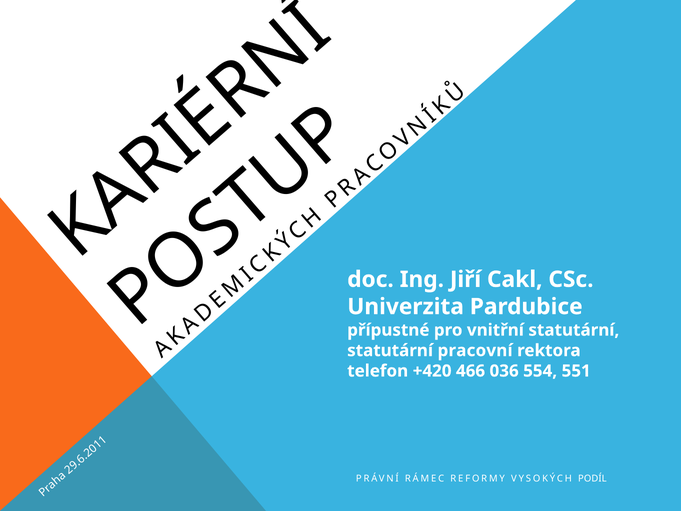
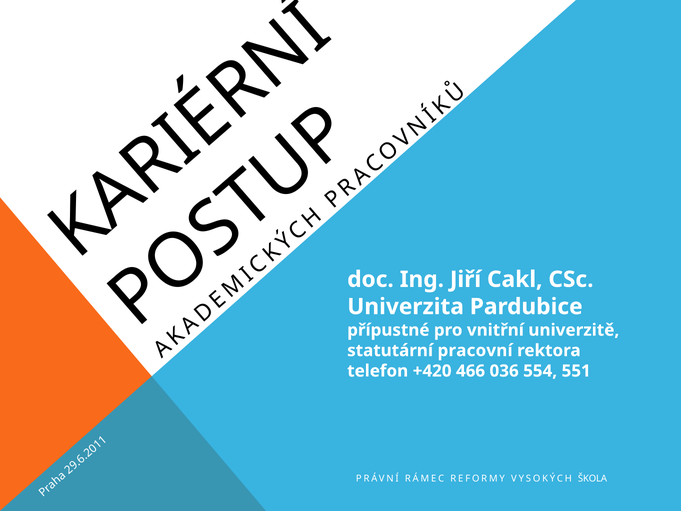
vnitřní statutární: statutární -> univerzitě
PODÍL: PODÍL -> ŠKOLA
